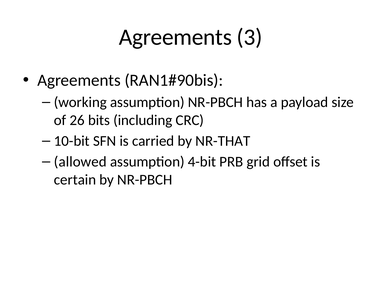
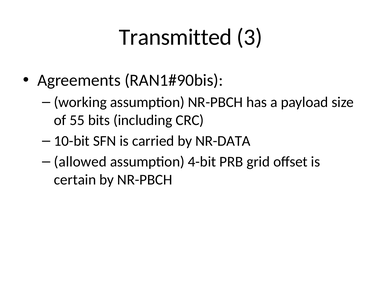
Agreements at (175, 37): Agreements -> Transmitted
26: 26 -> 55
NR-THAT: NR-THAT -> NR-DATA
